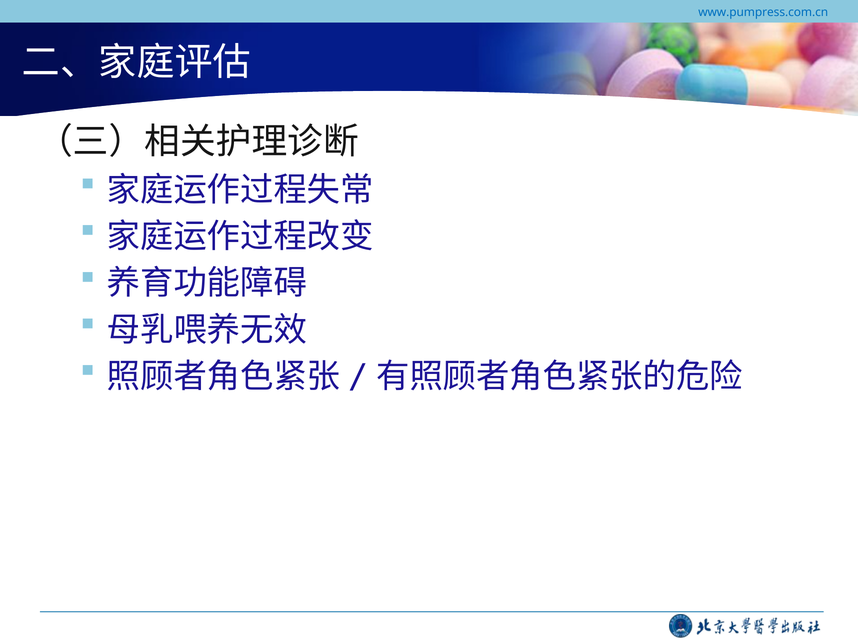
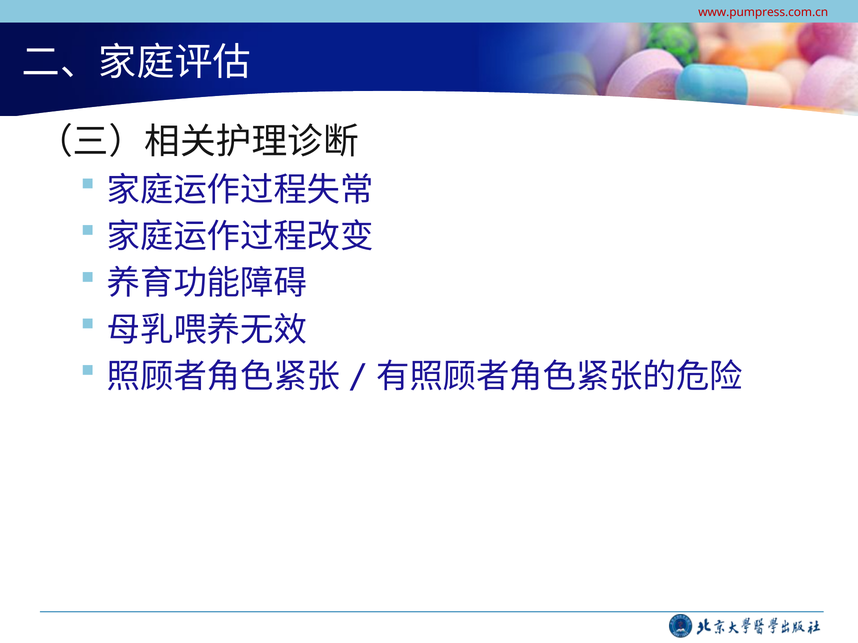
www.pumpress.com.cn colour: blue -> red
